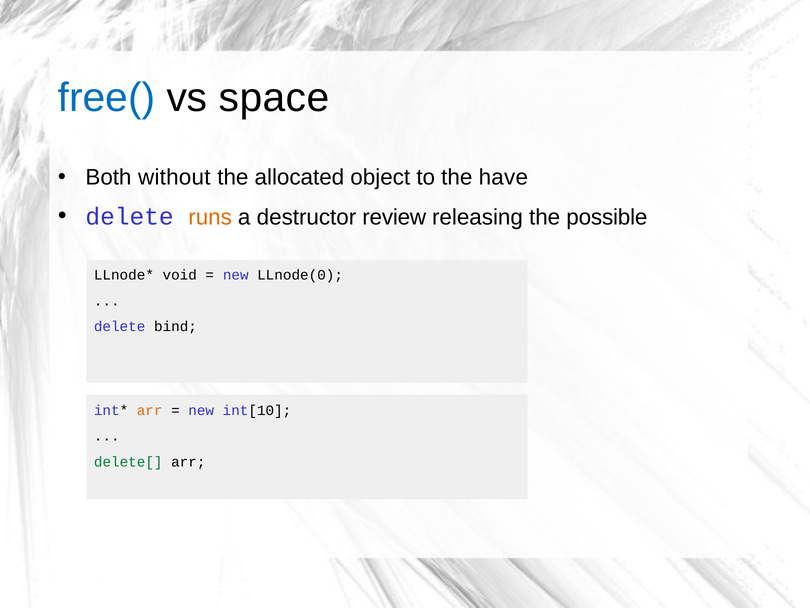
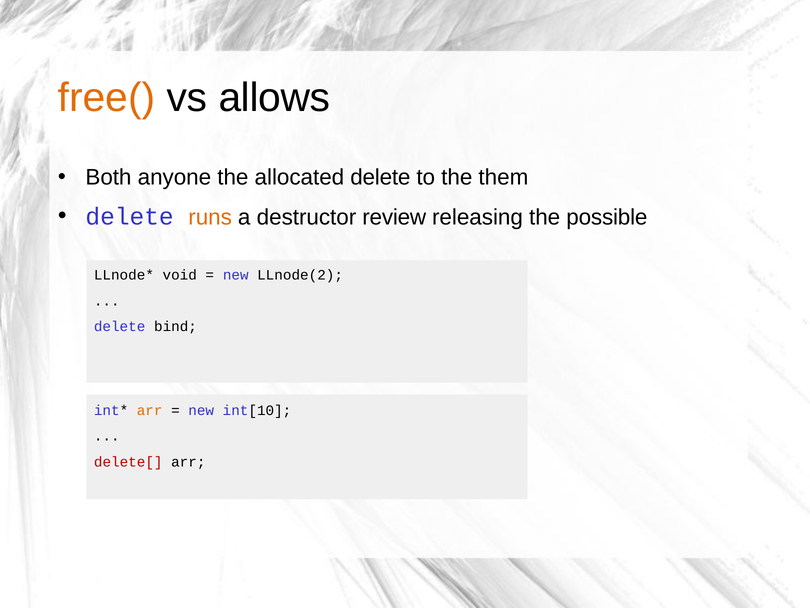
free( colour: blue -> orange
space: space -> allows
without: without -> anyone
allocated object: object -> delete
have: have -> them
LLnode(0: LLnode(0 -> LLnode(2
delete[ colour: green -> red
